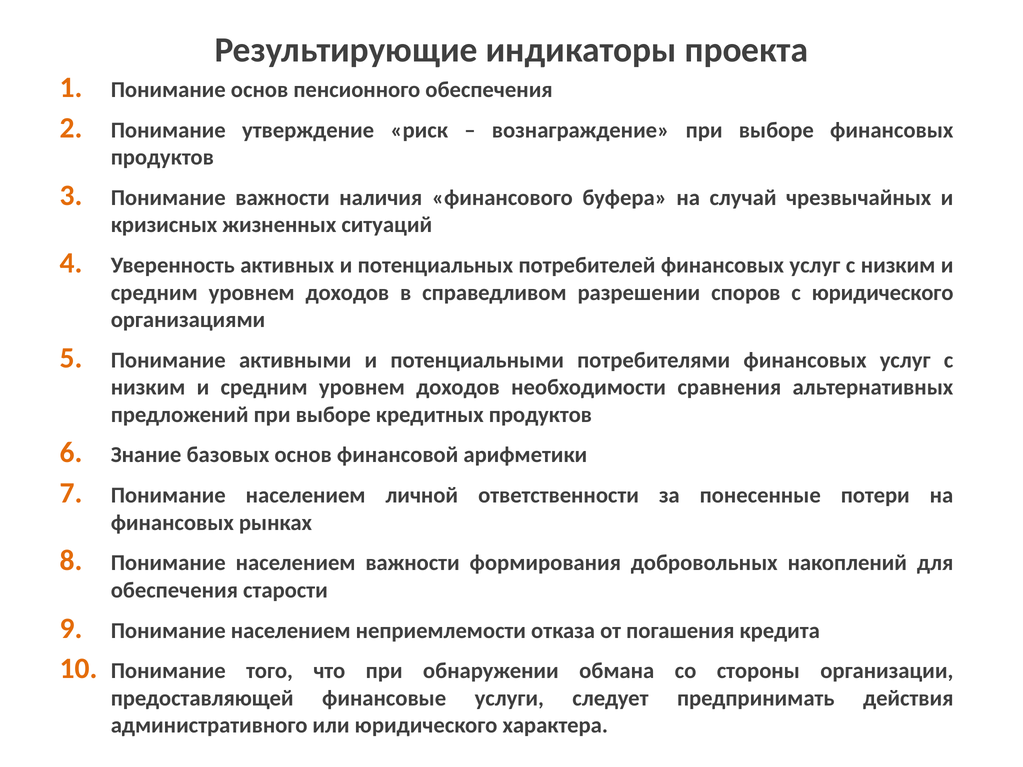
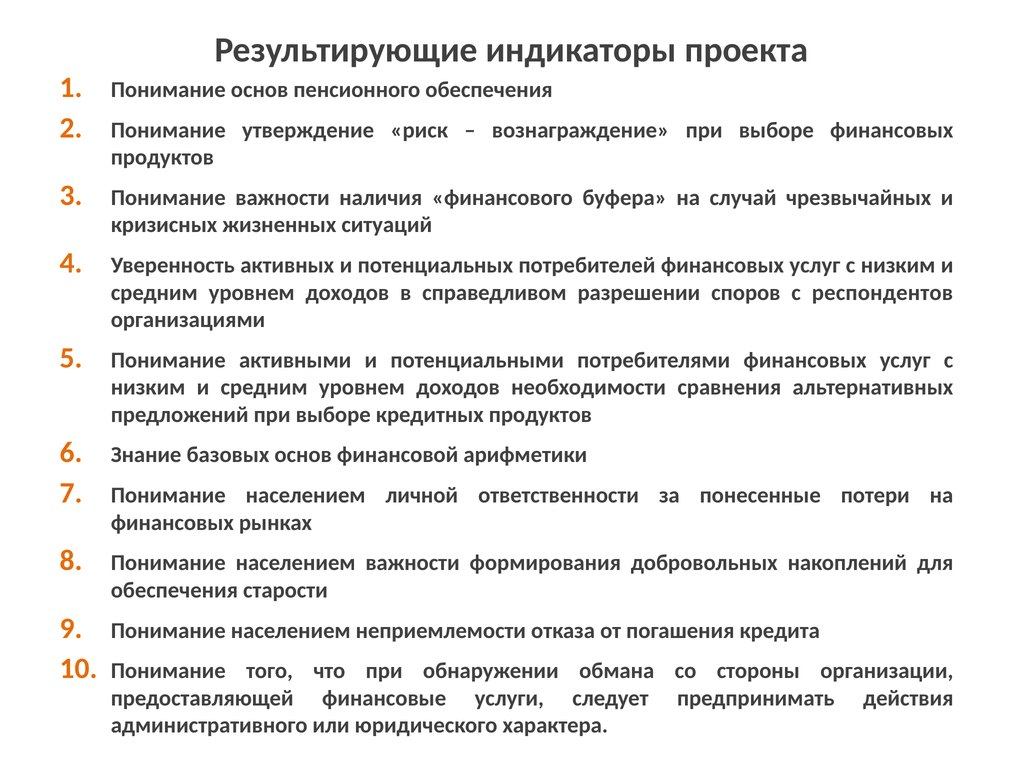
с юридического: юридического -> респондентов
